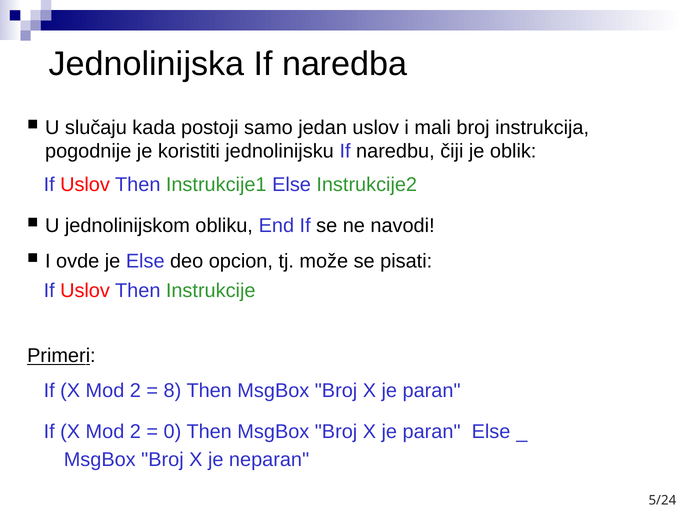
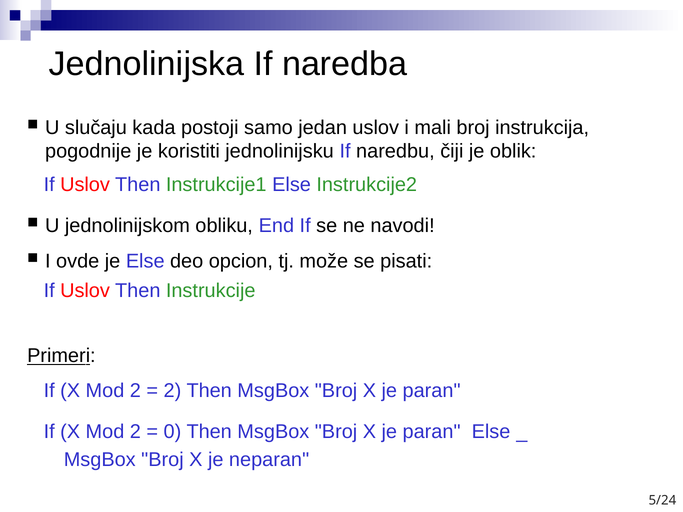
8 at (172, 391): 8 -> 2
